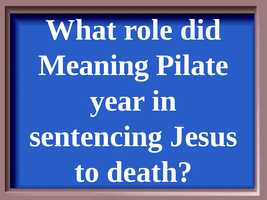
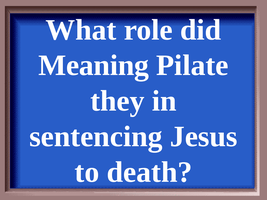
year: year -> they
